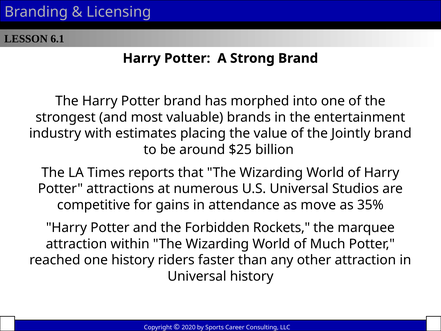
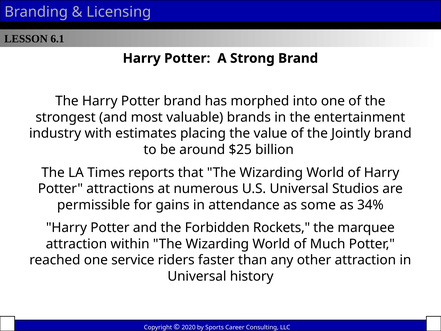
competitive: competitive -> permissible
move: move -> some
35%: 35% -> 34%
one history: history -> service
